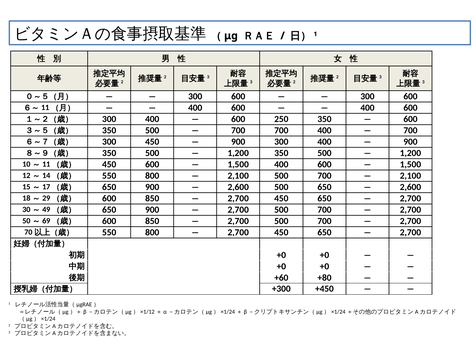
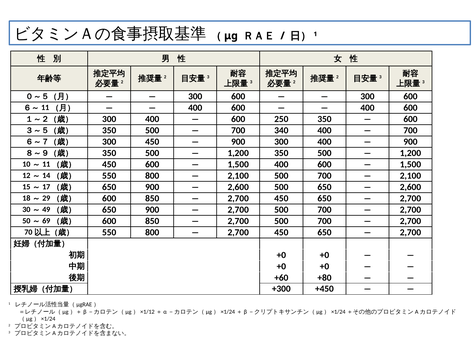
700 700: 700 -> 340
